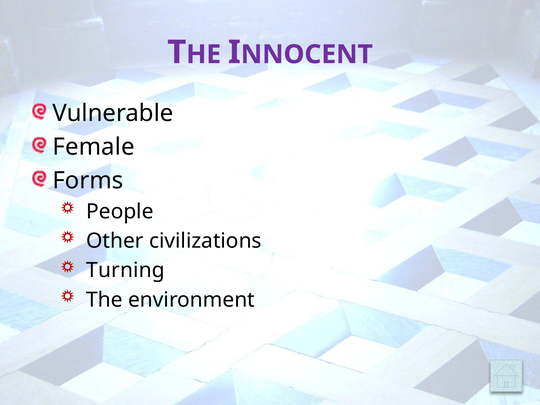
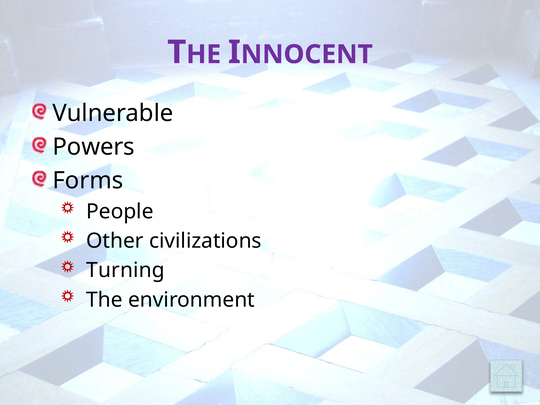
Female: Female -> Powers
